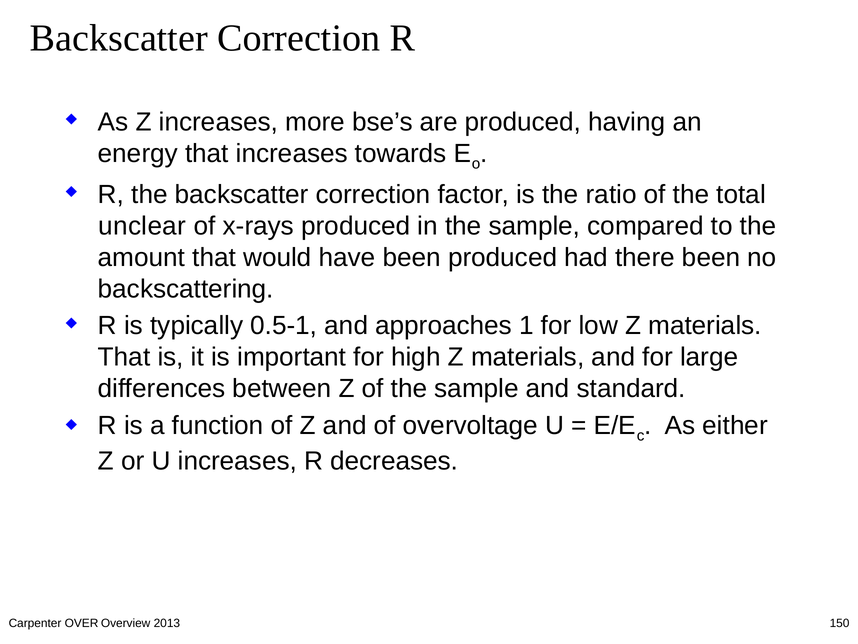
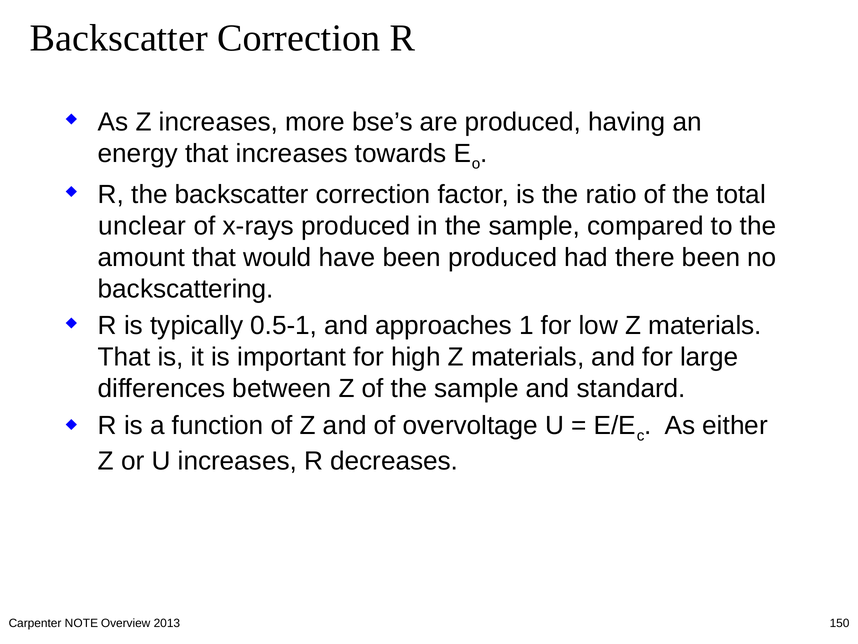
OVER: OVER -> NOTE
